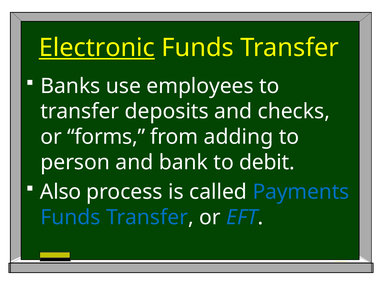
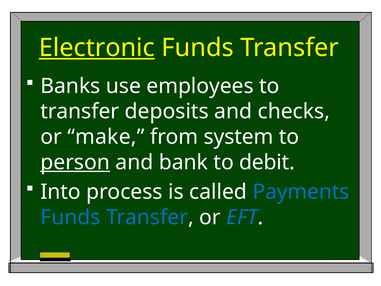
forms: forms -> make
adding: adding -> system
person underline: none -> present
Also: Also -> Into
